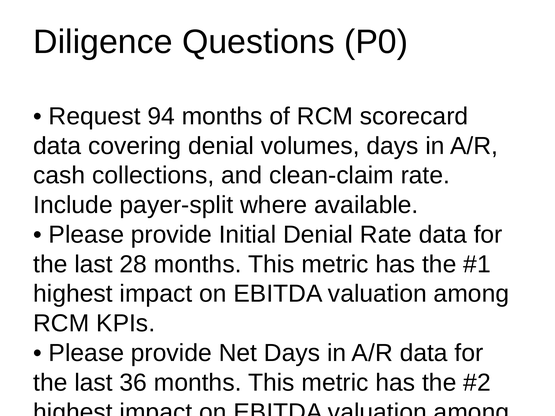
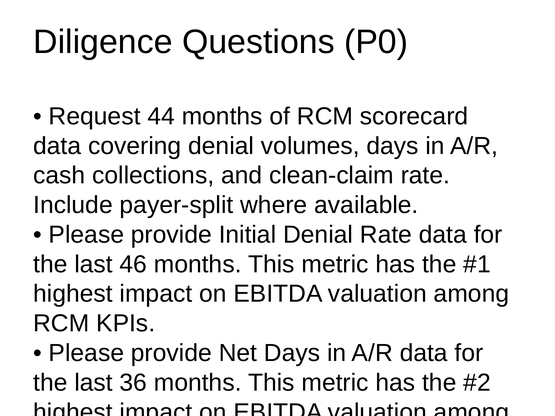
94: 94 -> 44
28: 28 -> 46
